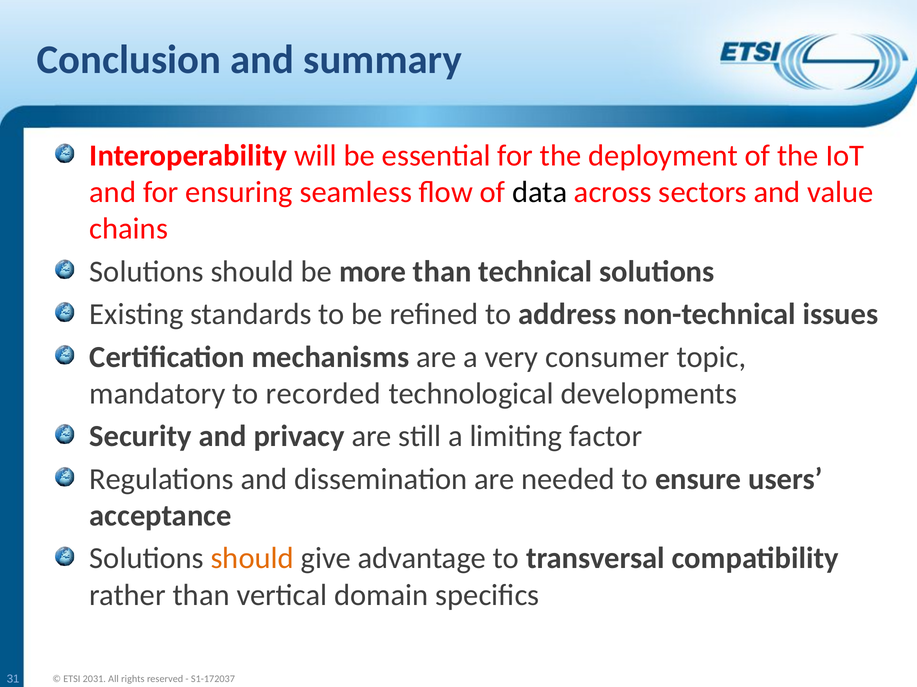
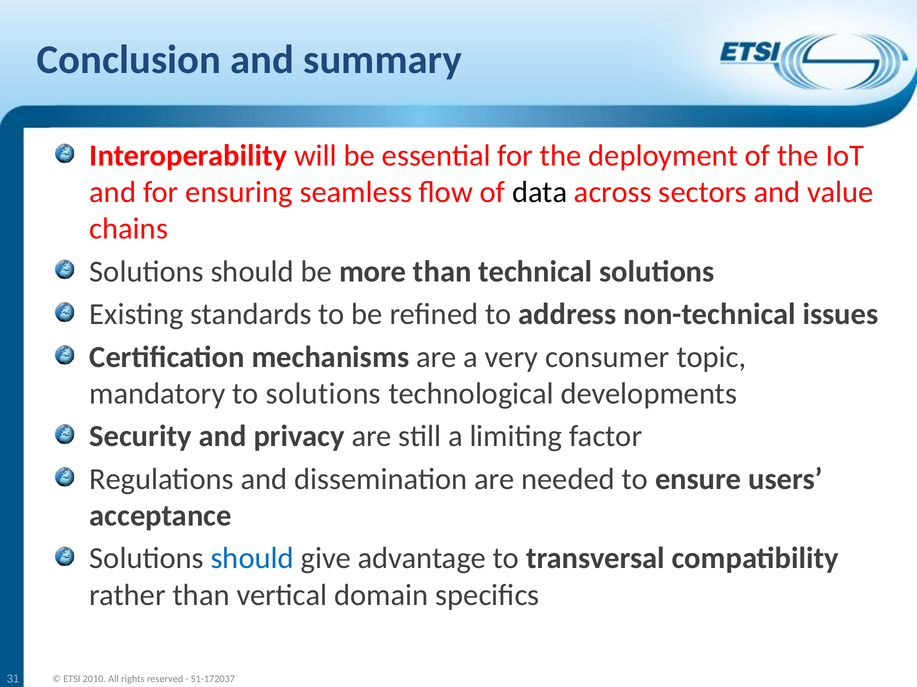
to recorded: recorded -> solutions
should at (252, 559) colour: orange -> blue
2031: 2031 -> 2010
